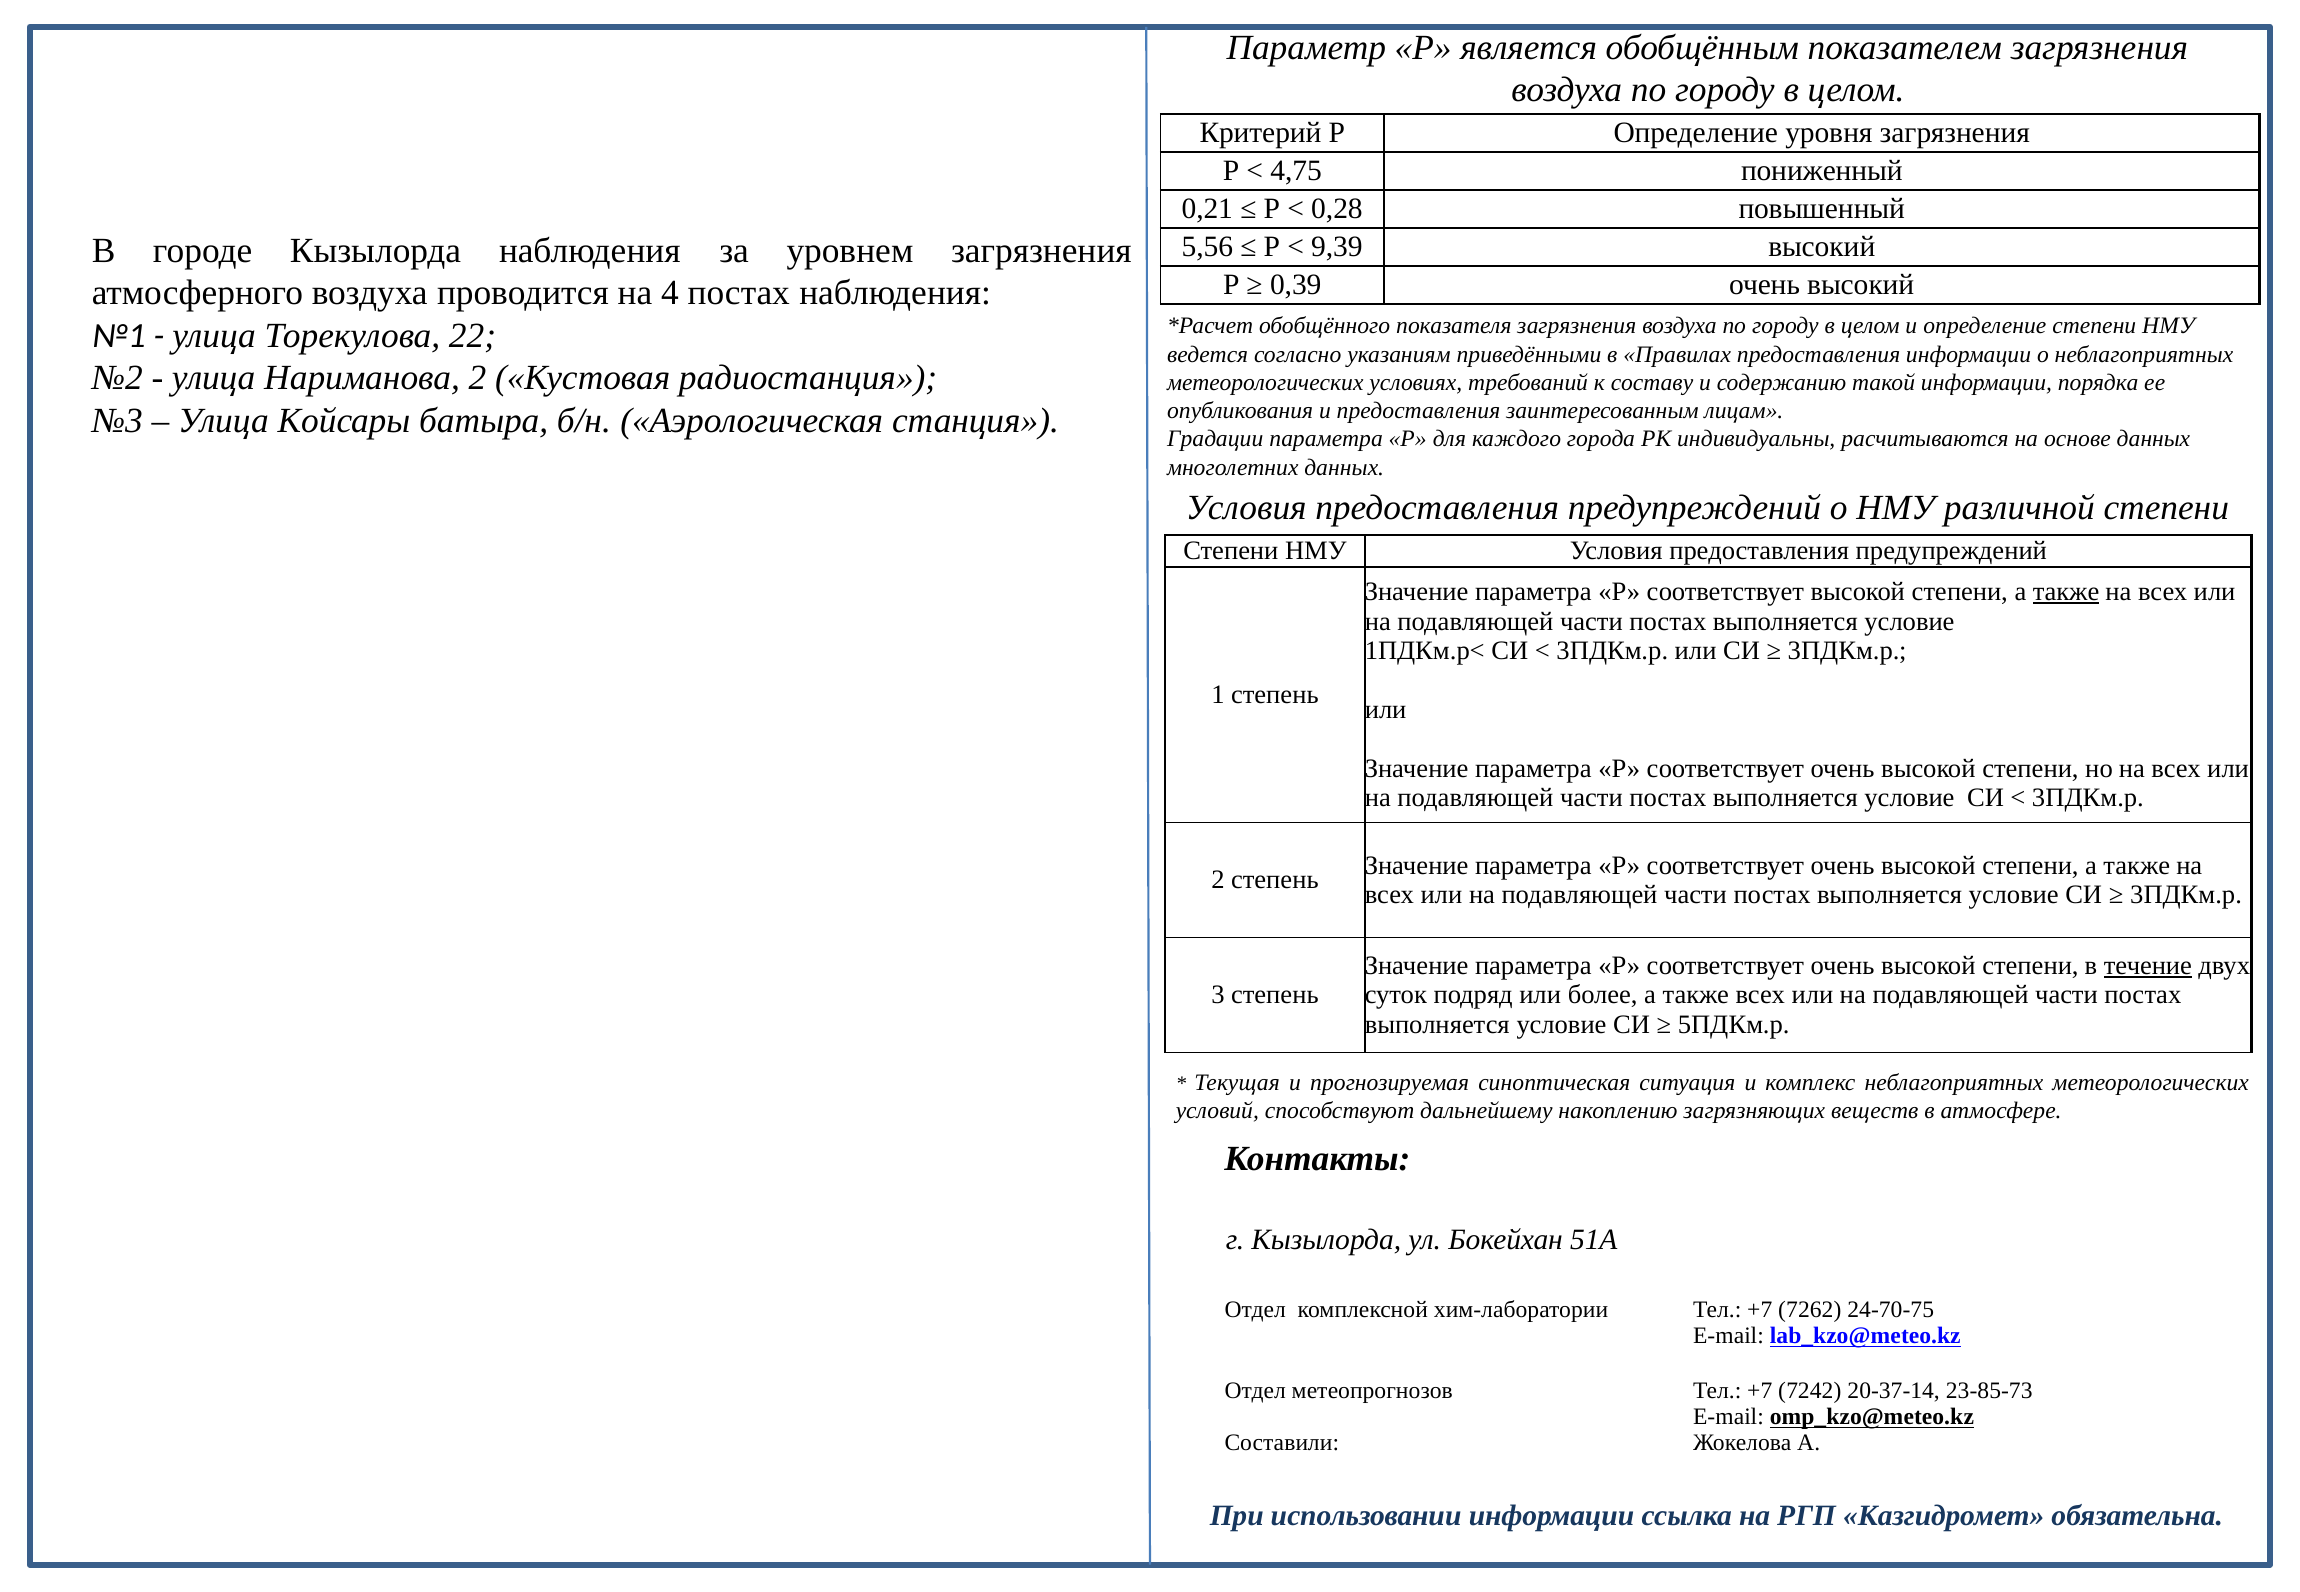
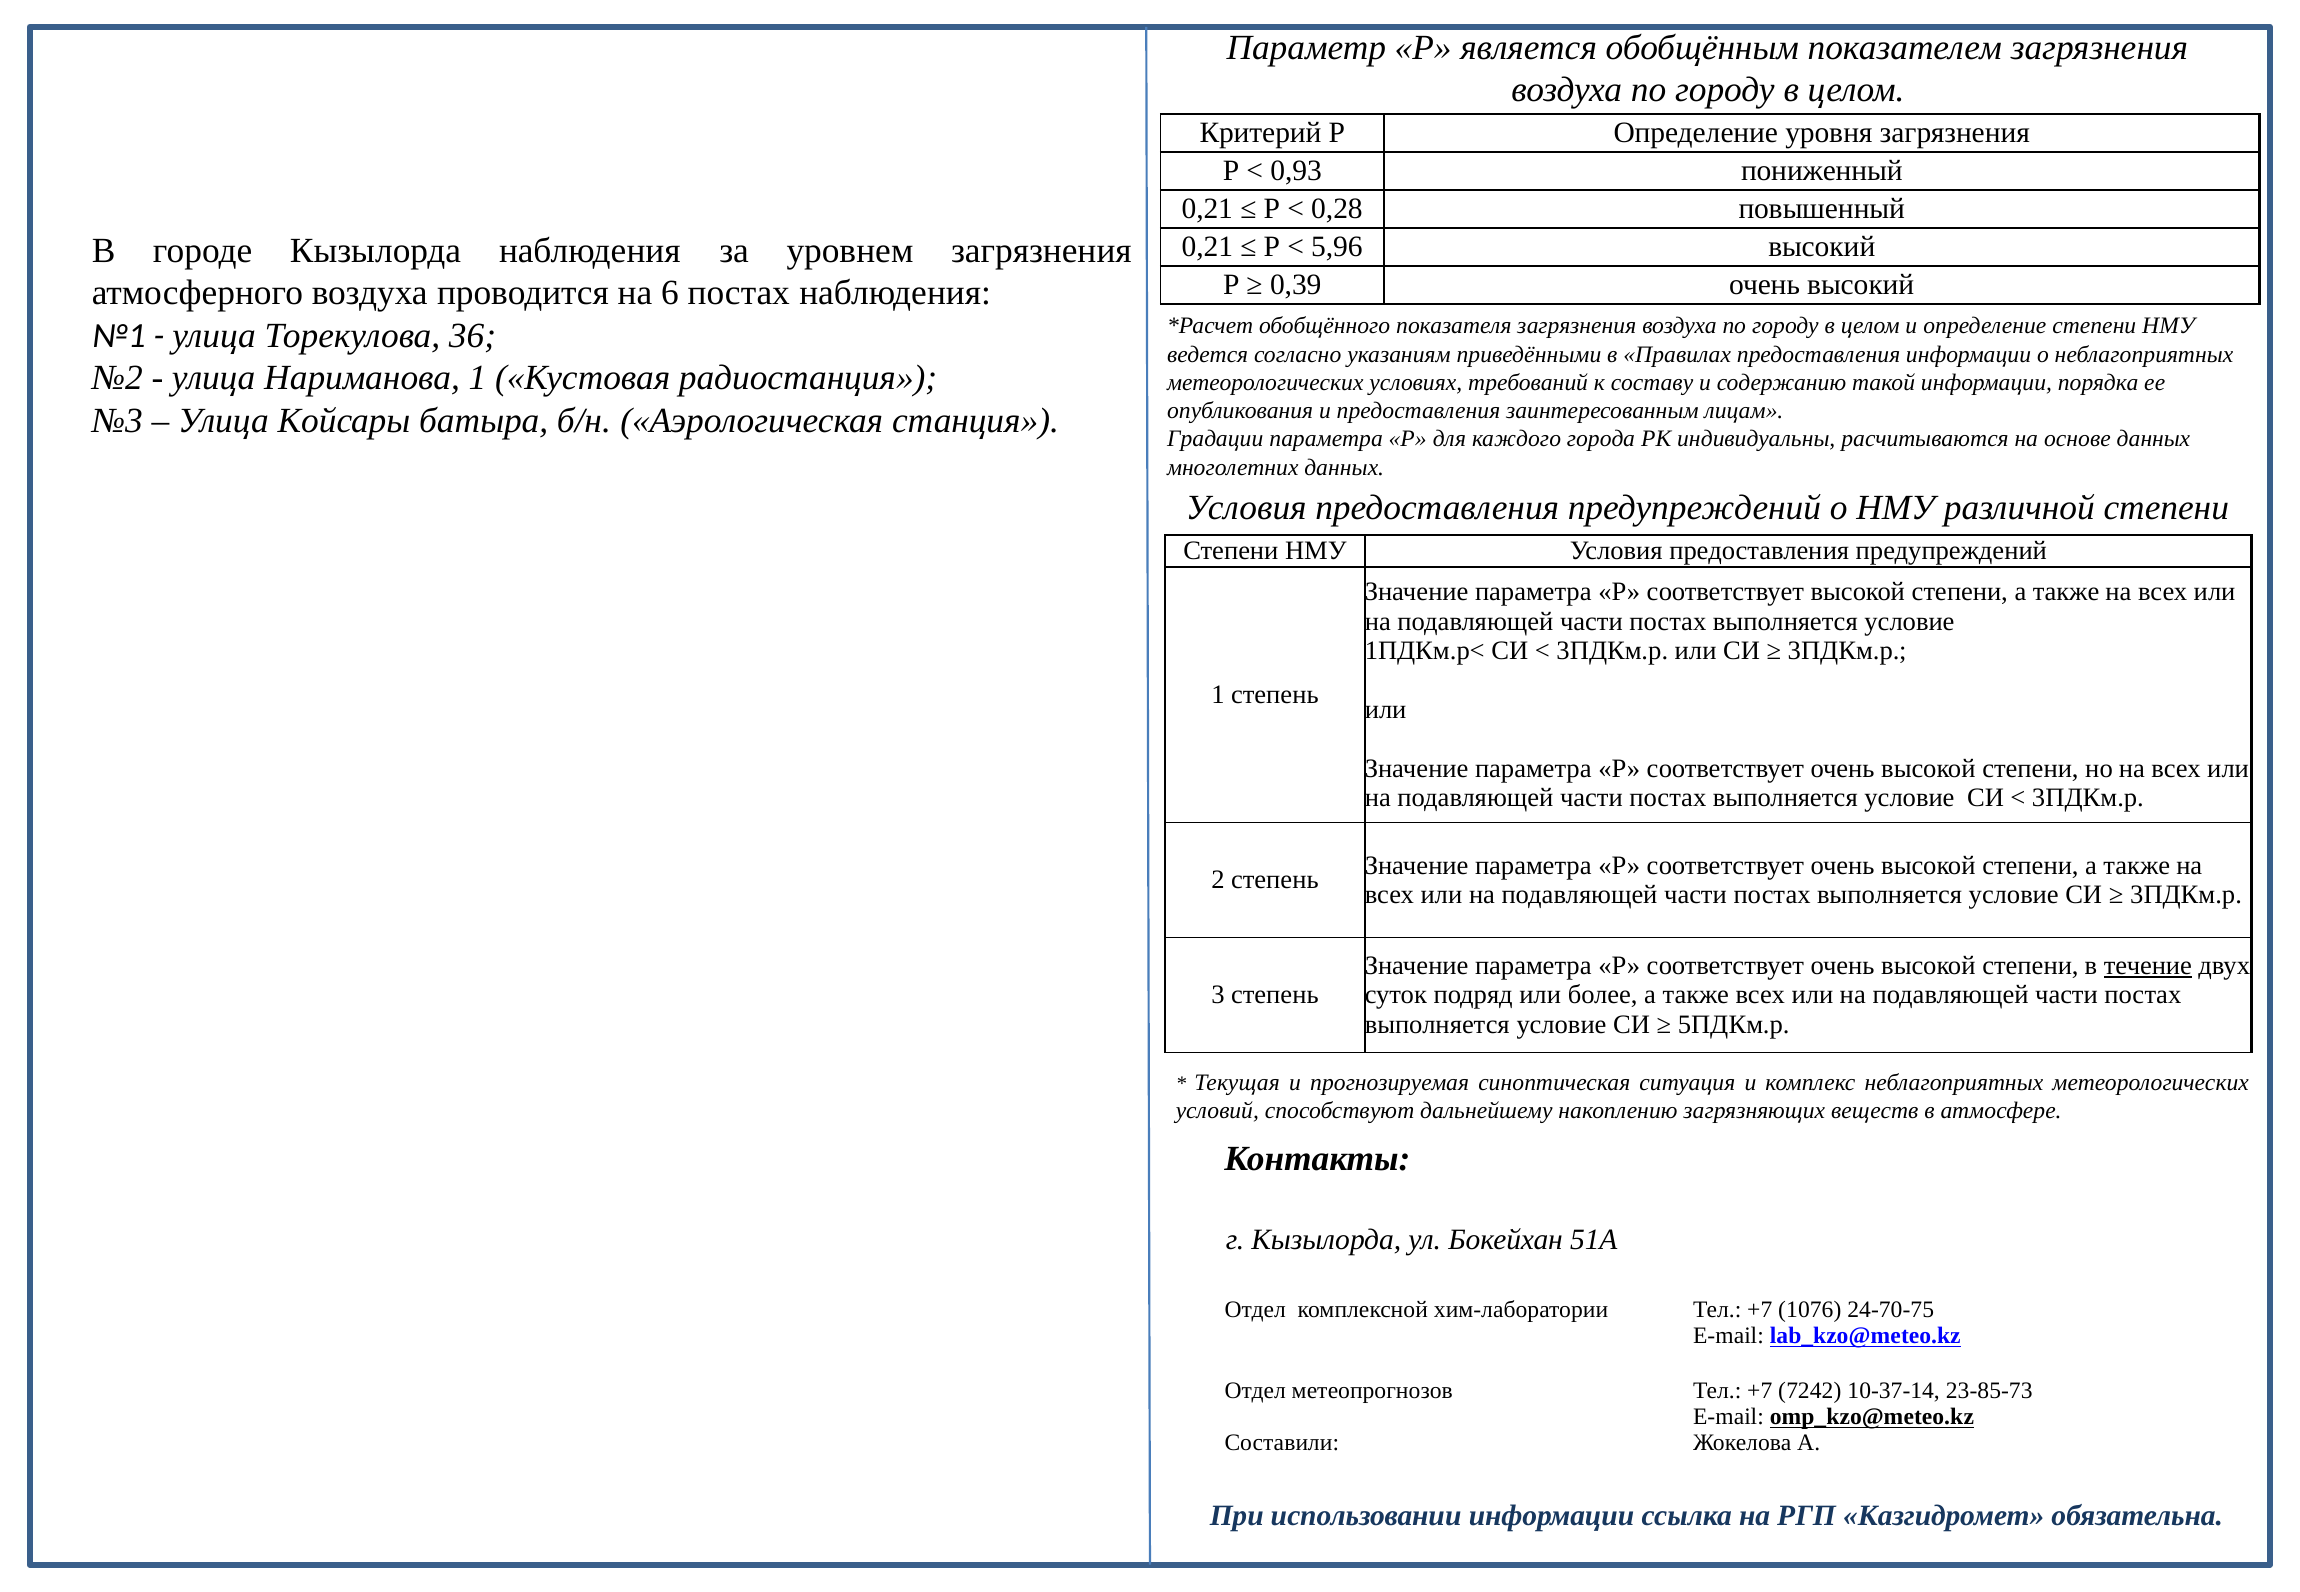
4,75: 4,75 -> 0,93
5,56 at (1207, 247): 5,56 -> 0,21
9,39: 9,39 -> 5,96
4: 4 -> 6
22: 22 -> 36
Нариманова 2: 2 -> 1
также at (2066, 592) underline: present -> none
7262: 7262 -> 1076
20-37-14: 20-37-14 -> 10-37-14
